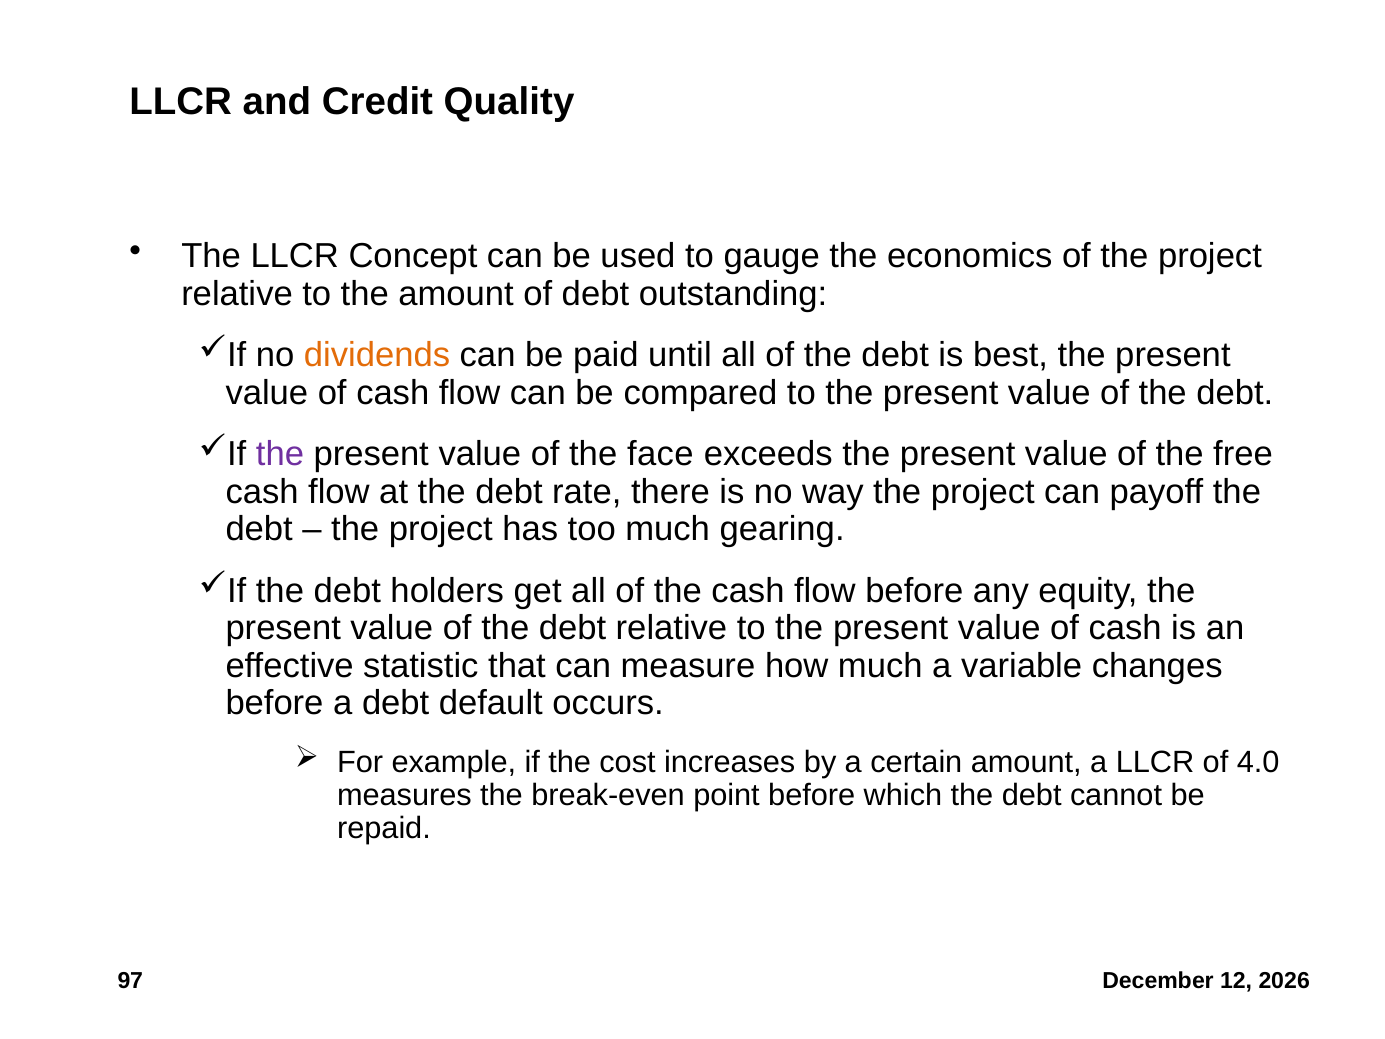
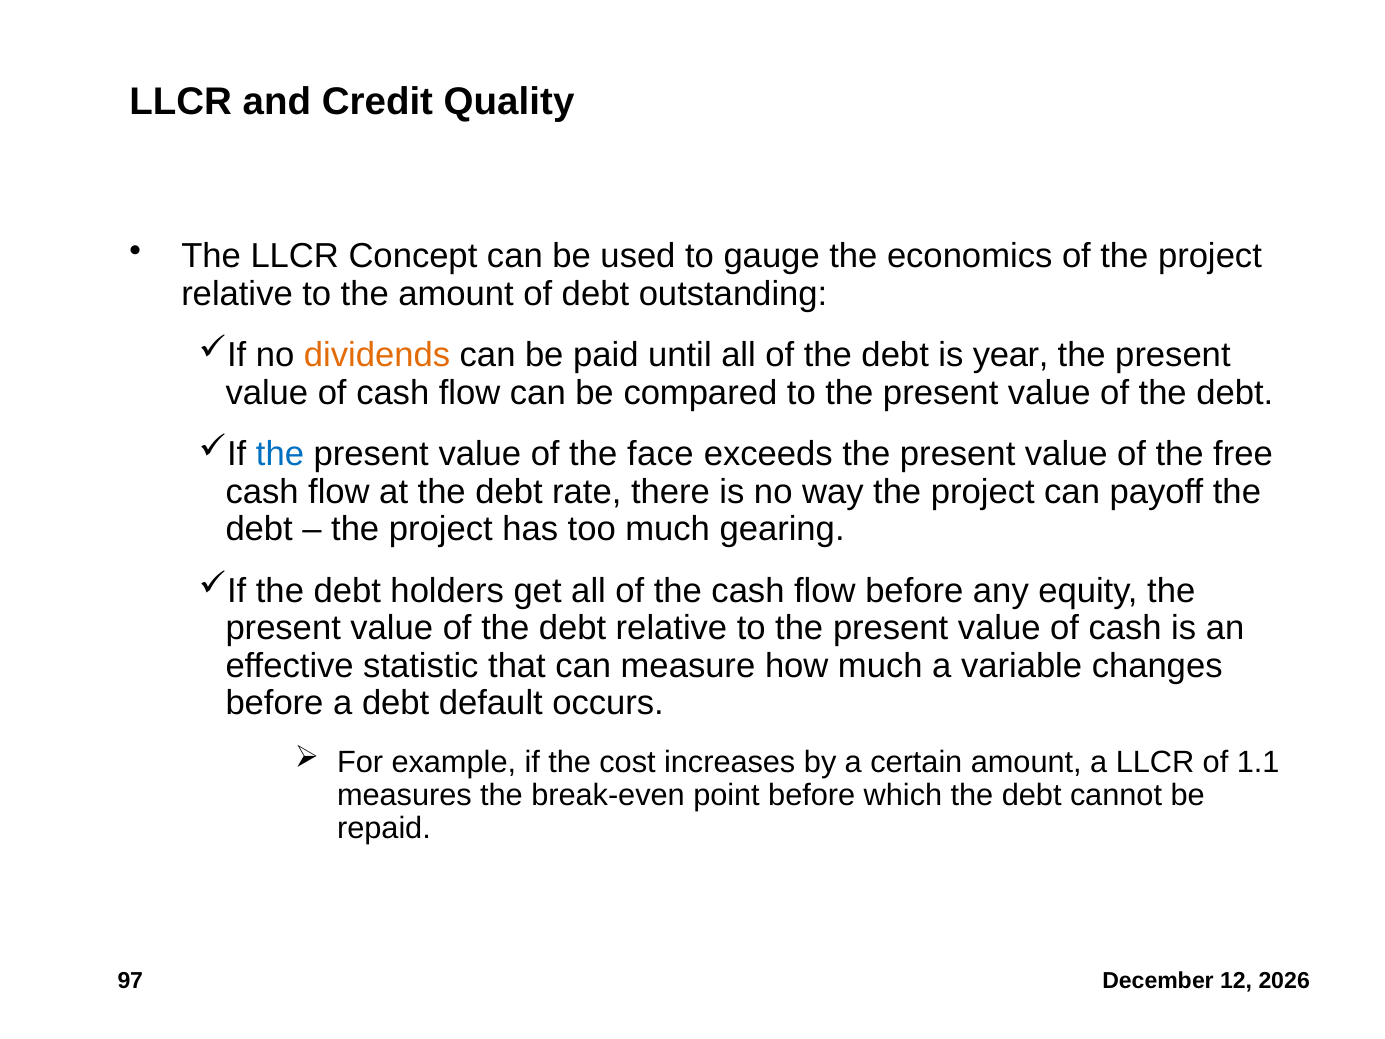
best: best -> year
the at (280, 454) colour: purple -> blue
4.0: 4.0 -> 1.1
